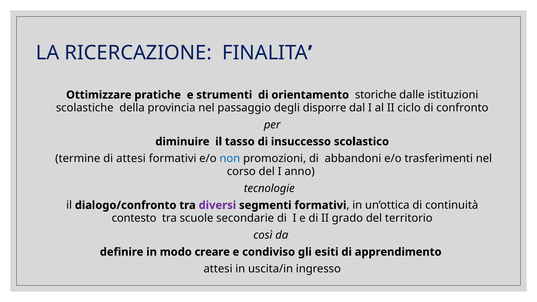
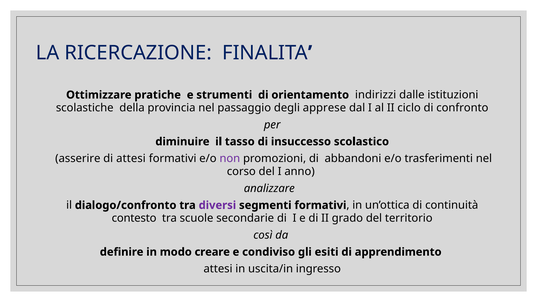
storiche: storiche -> indirizzi
disporre: disporre -> apprese
termine: termine -> asserire
non colour: blue -> purple
tecnologie: tecnologie -> analizzare
